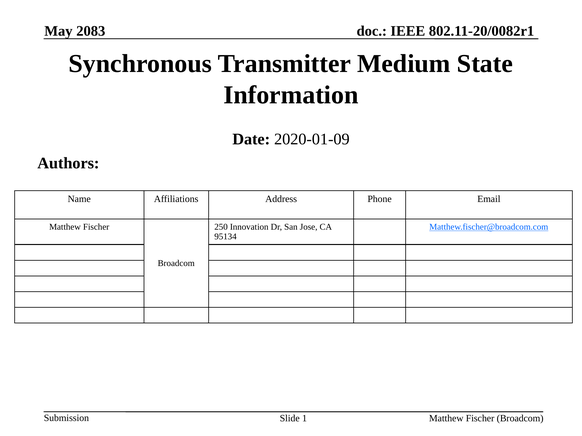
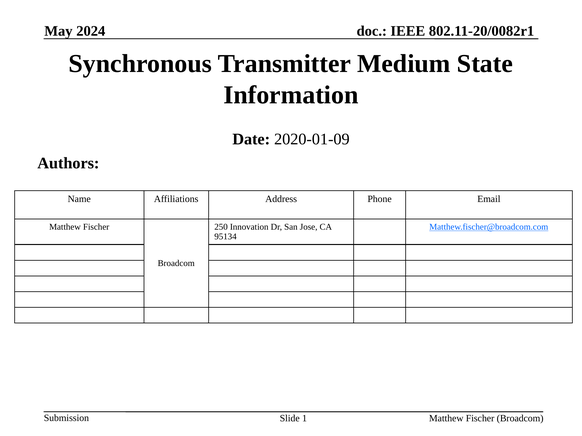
2083: 2083 -> 2024
